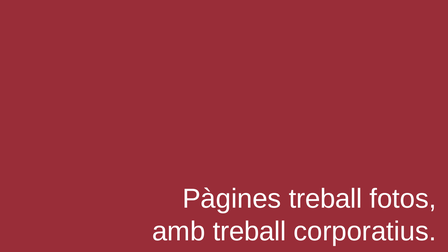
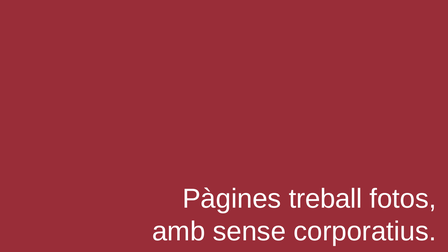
amb treball: treball -> sense
